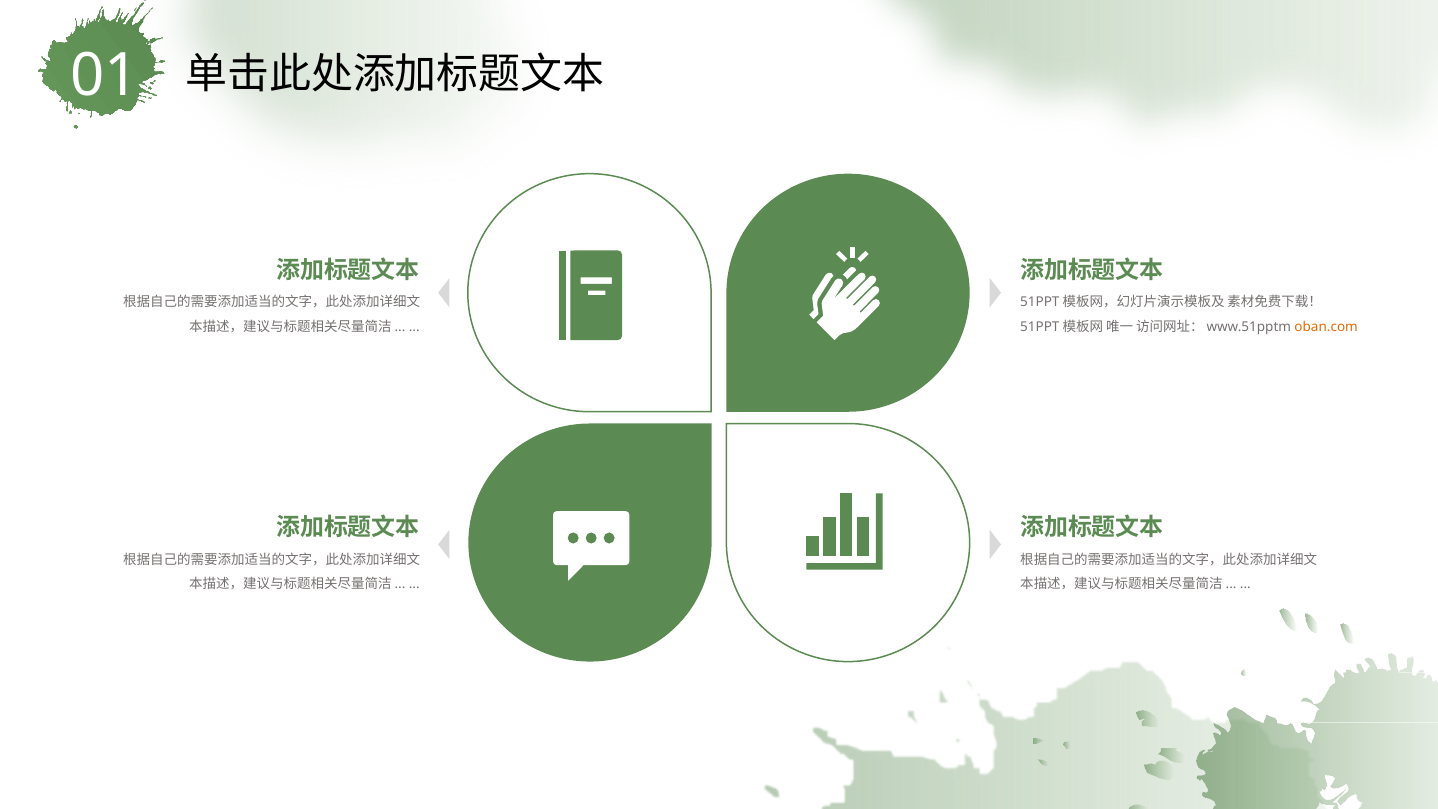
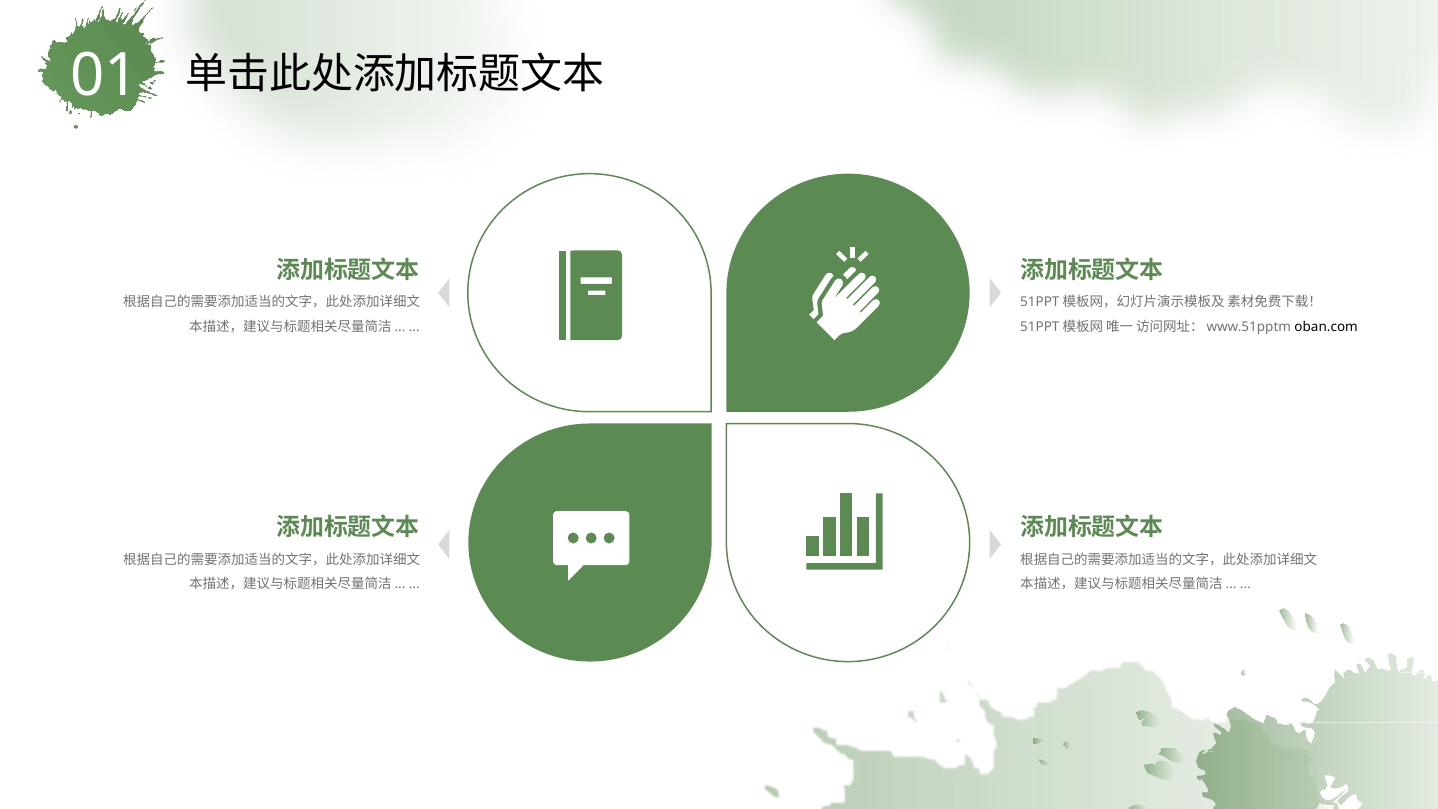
oban.com colour: orange -> black
